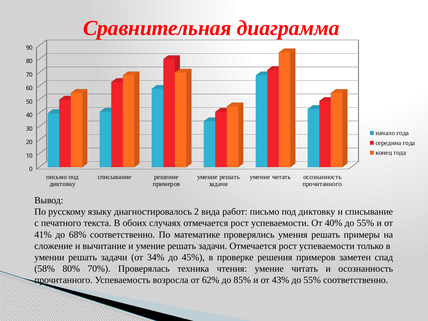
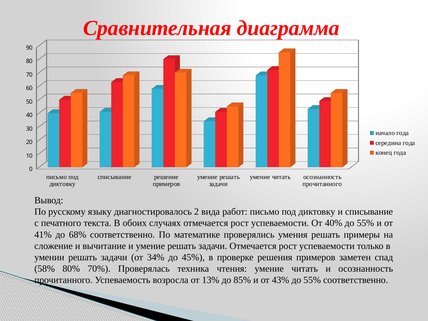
62%: 62% -> 13%
